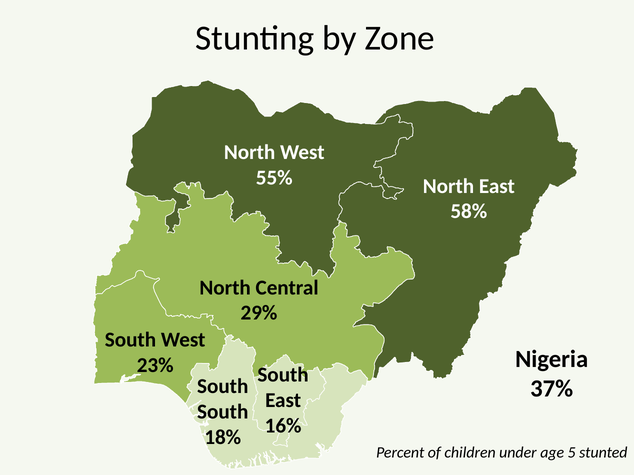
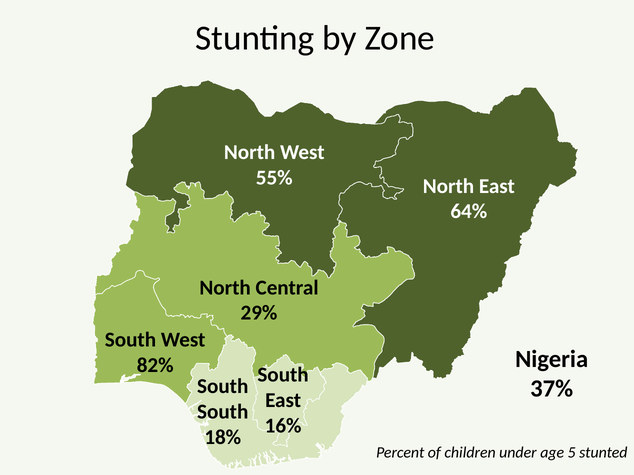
58%: 58% -> 64%
23%: 23% -> 82%
